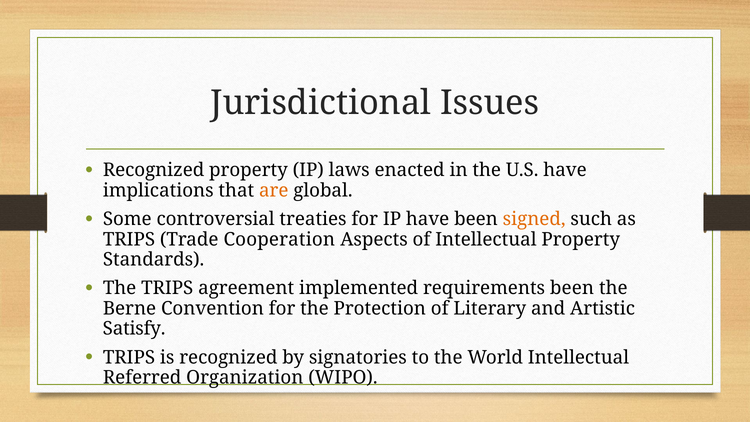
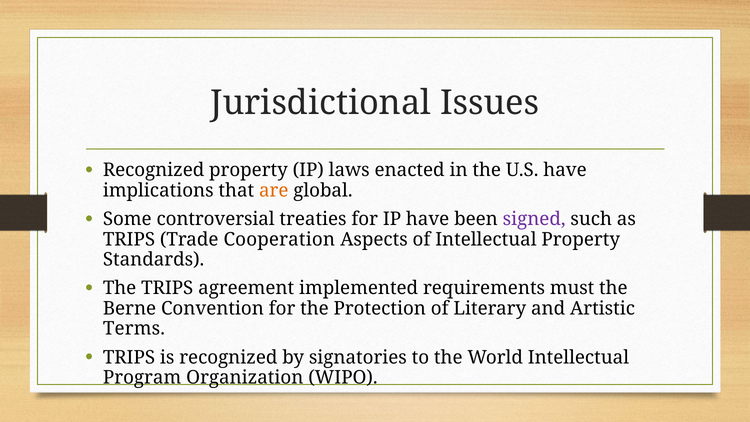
signed colour: orange -> purple
requirements been: been -> must
Satisfy: Satisfy -> Terms
Referred: Referred -> Program
